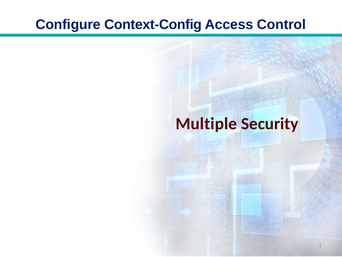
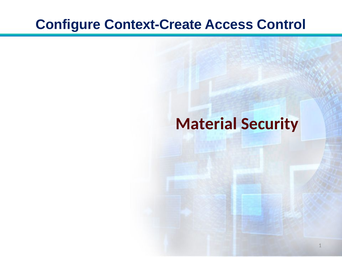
Context-Config: Context-Config -> Context-Create
Multiple: Multiple -> Material
